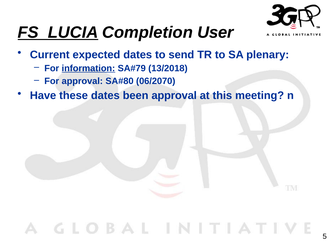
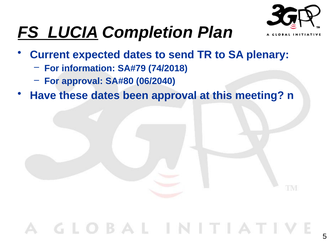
User: User -> Plan
information underline: present -> none
13/2018: 13/2018 -> 74/2018
06/2070: 06/2070 -> 06/2040
